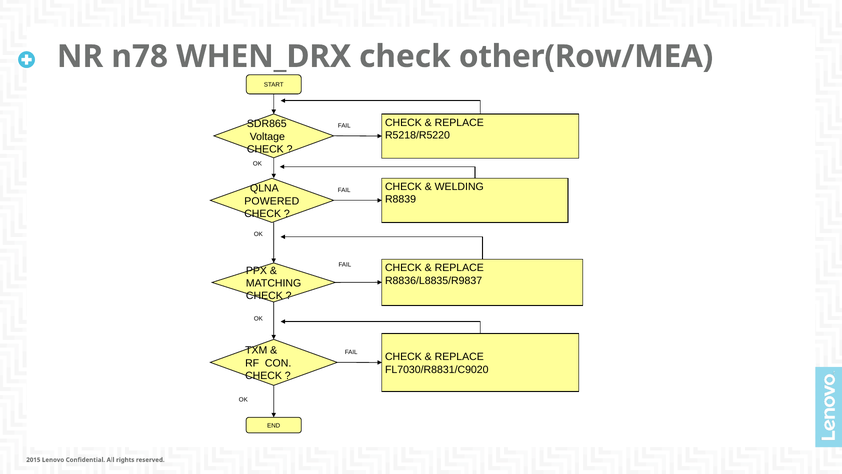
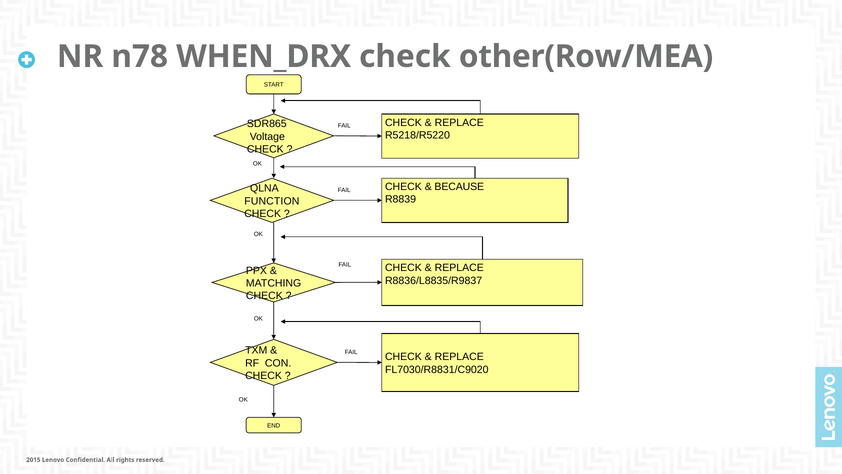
WELDING: WELDING -> BECAUSE
POWERED: POWERED -> FUNCTION
